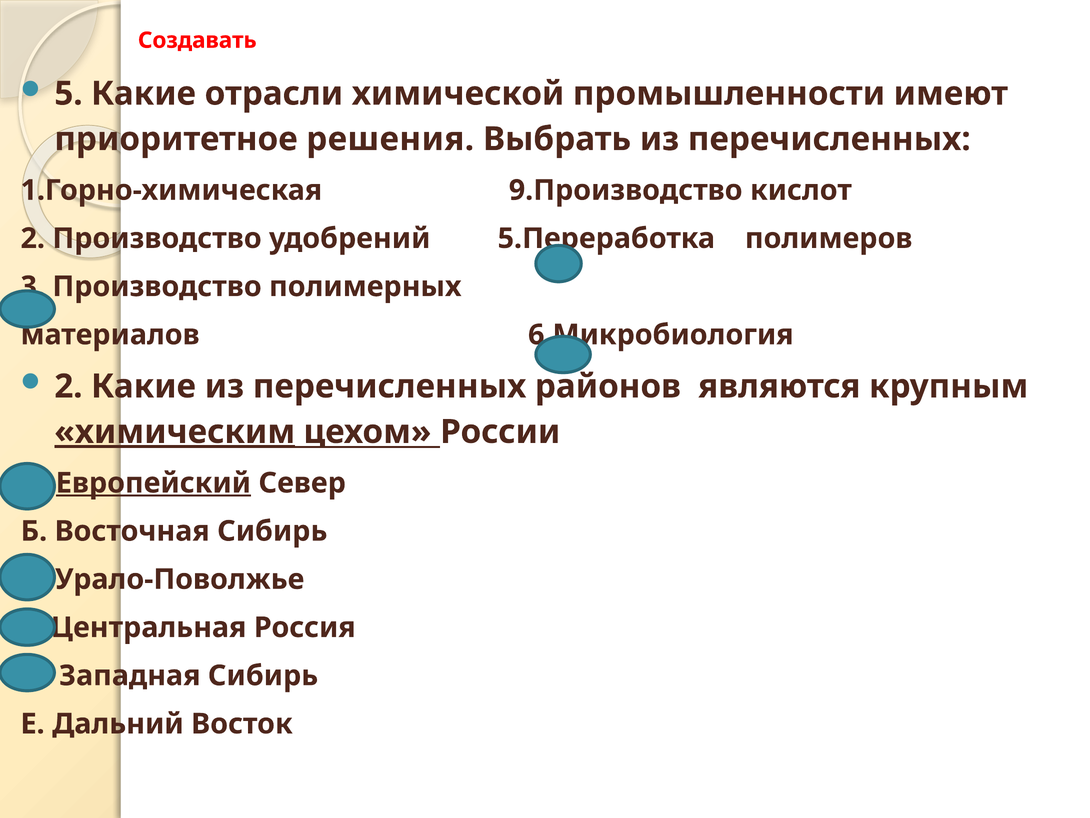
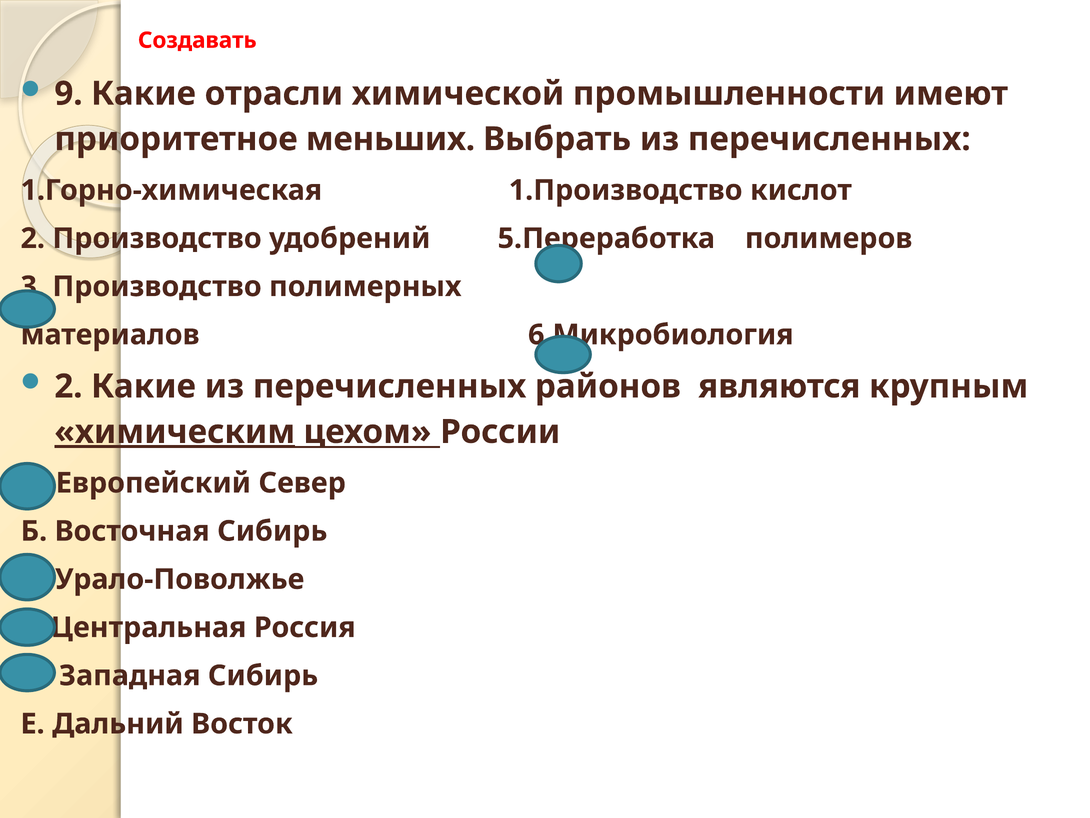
5: 5 -> 9
решения: решения -> меньших
9.Производство: 9.Производство -> 1.Производство
Европейский underline: present -> none
